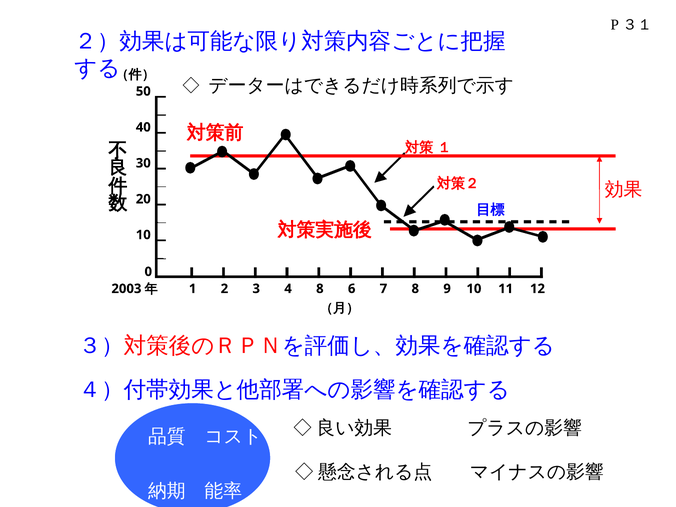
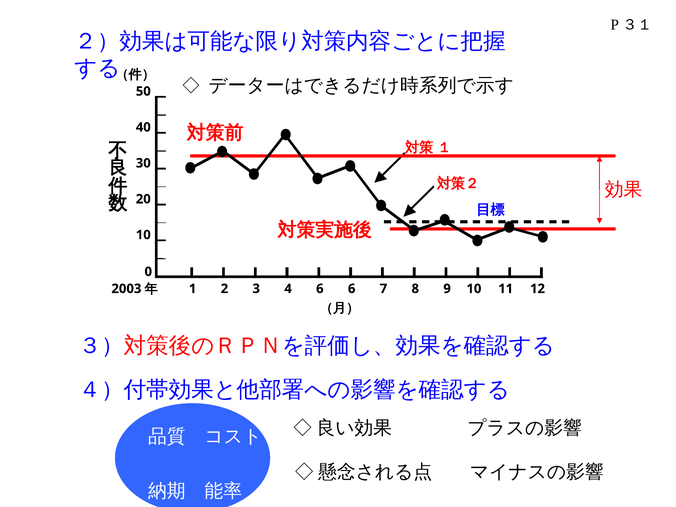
4 8: 8 -> 6
